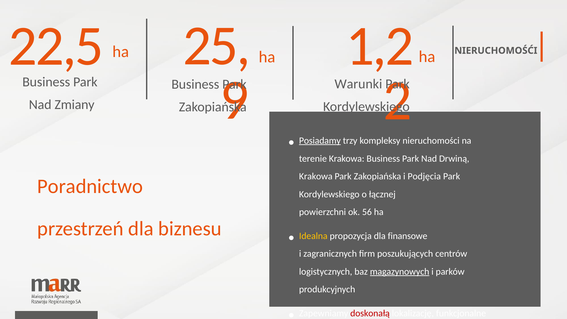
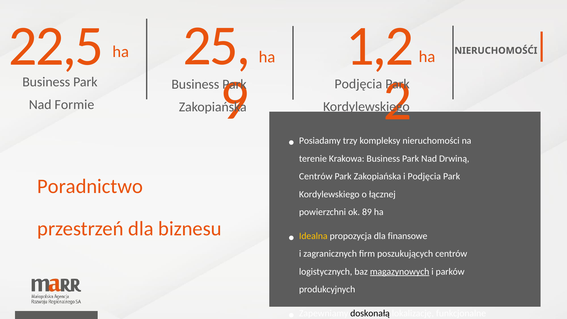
Warunki at (358, 84): Warunki -> Podjęcia
Zmiany: Zmiany -> Formie
Posiadamy underline: present -> none
Krakowa at (316, 176): Krakowa -> Centrów
56: 56 -> 89
doskonałą colour: red -> black
